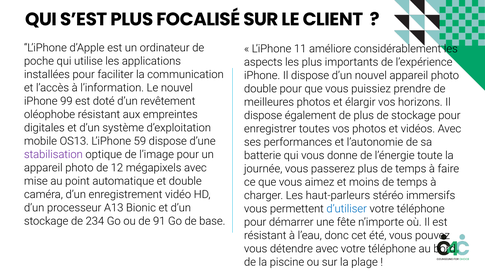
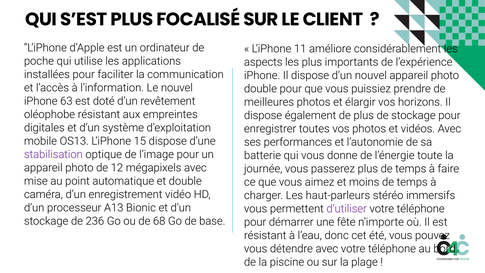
99: 99 -> 63
59: 59 -> 15
d’utiliser colour: blue -> purple
234: 234 -> 236
91: 91 -> 68
